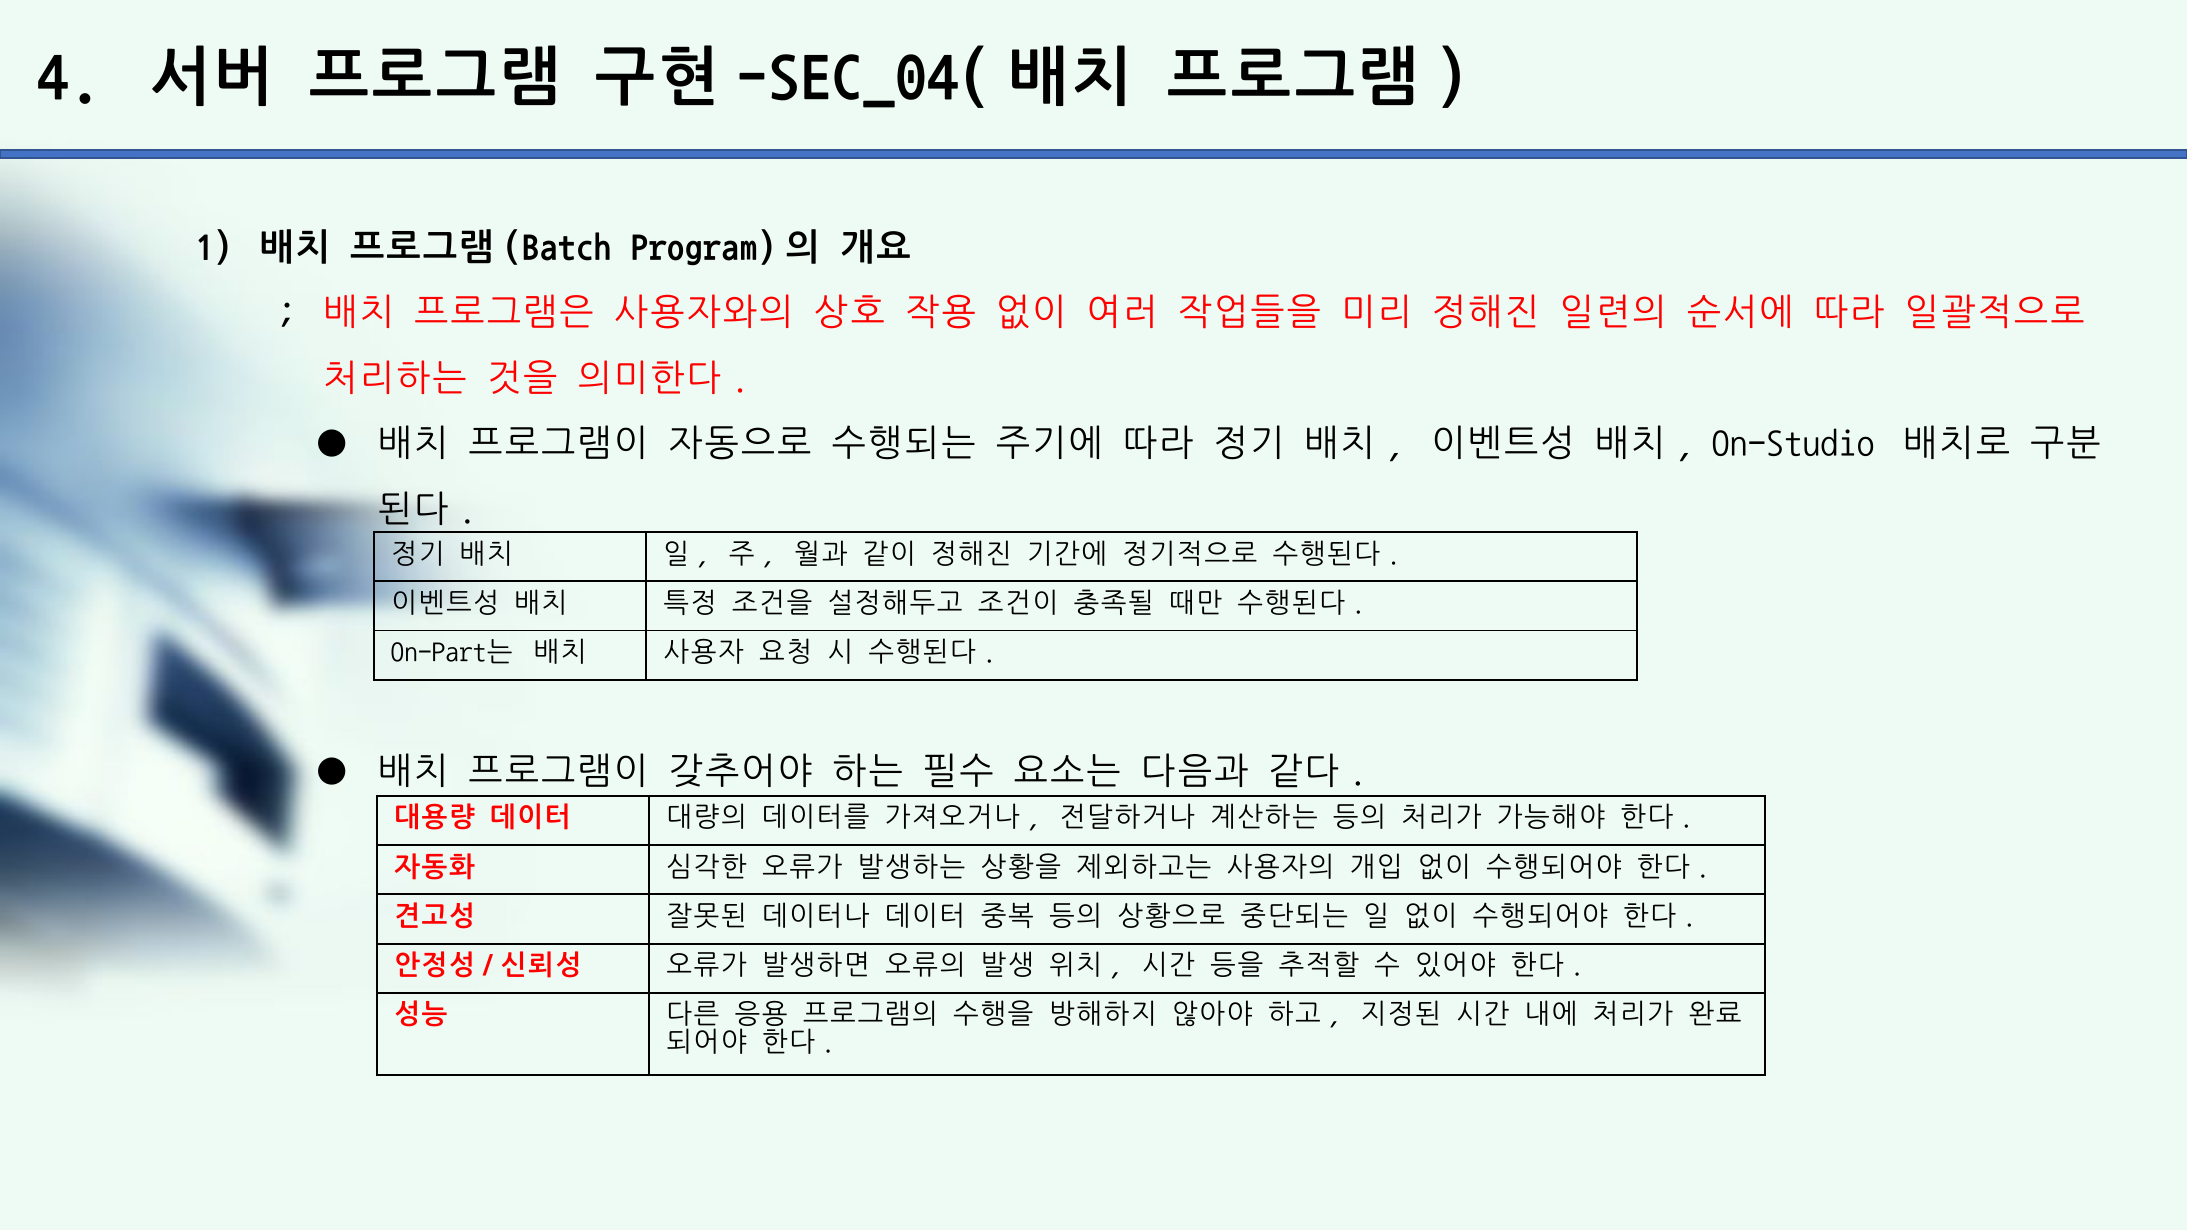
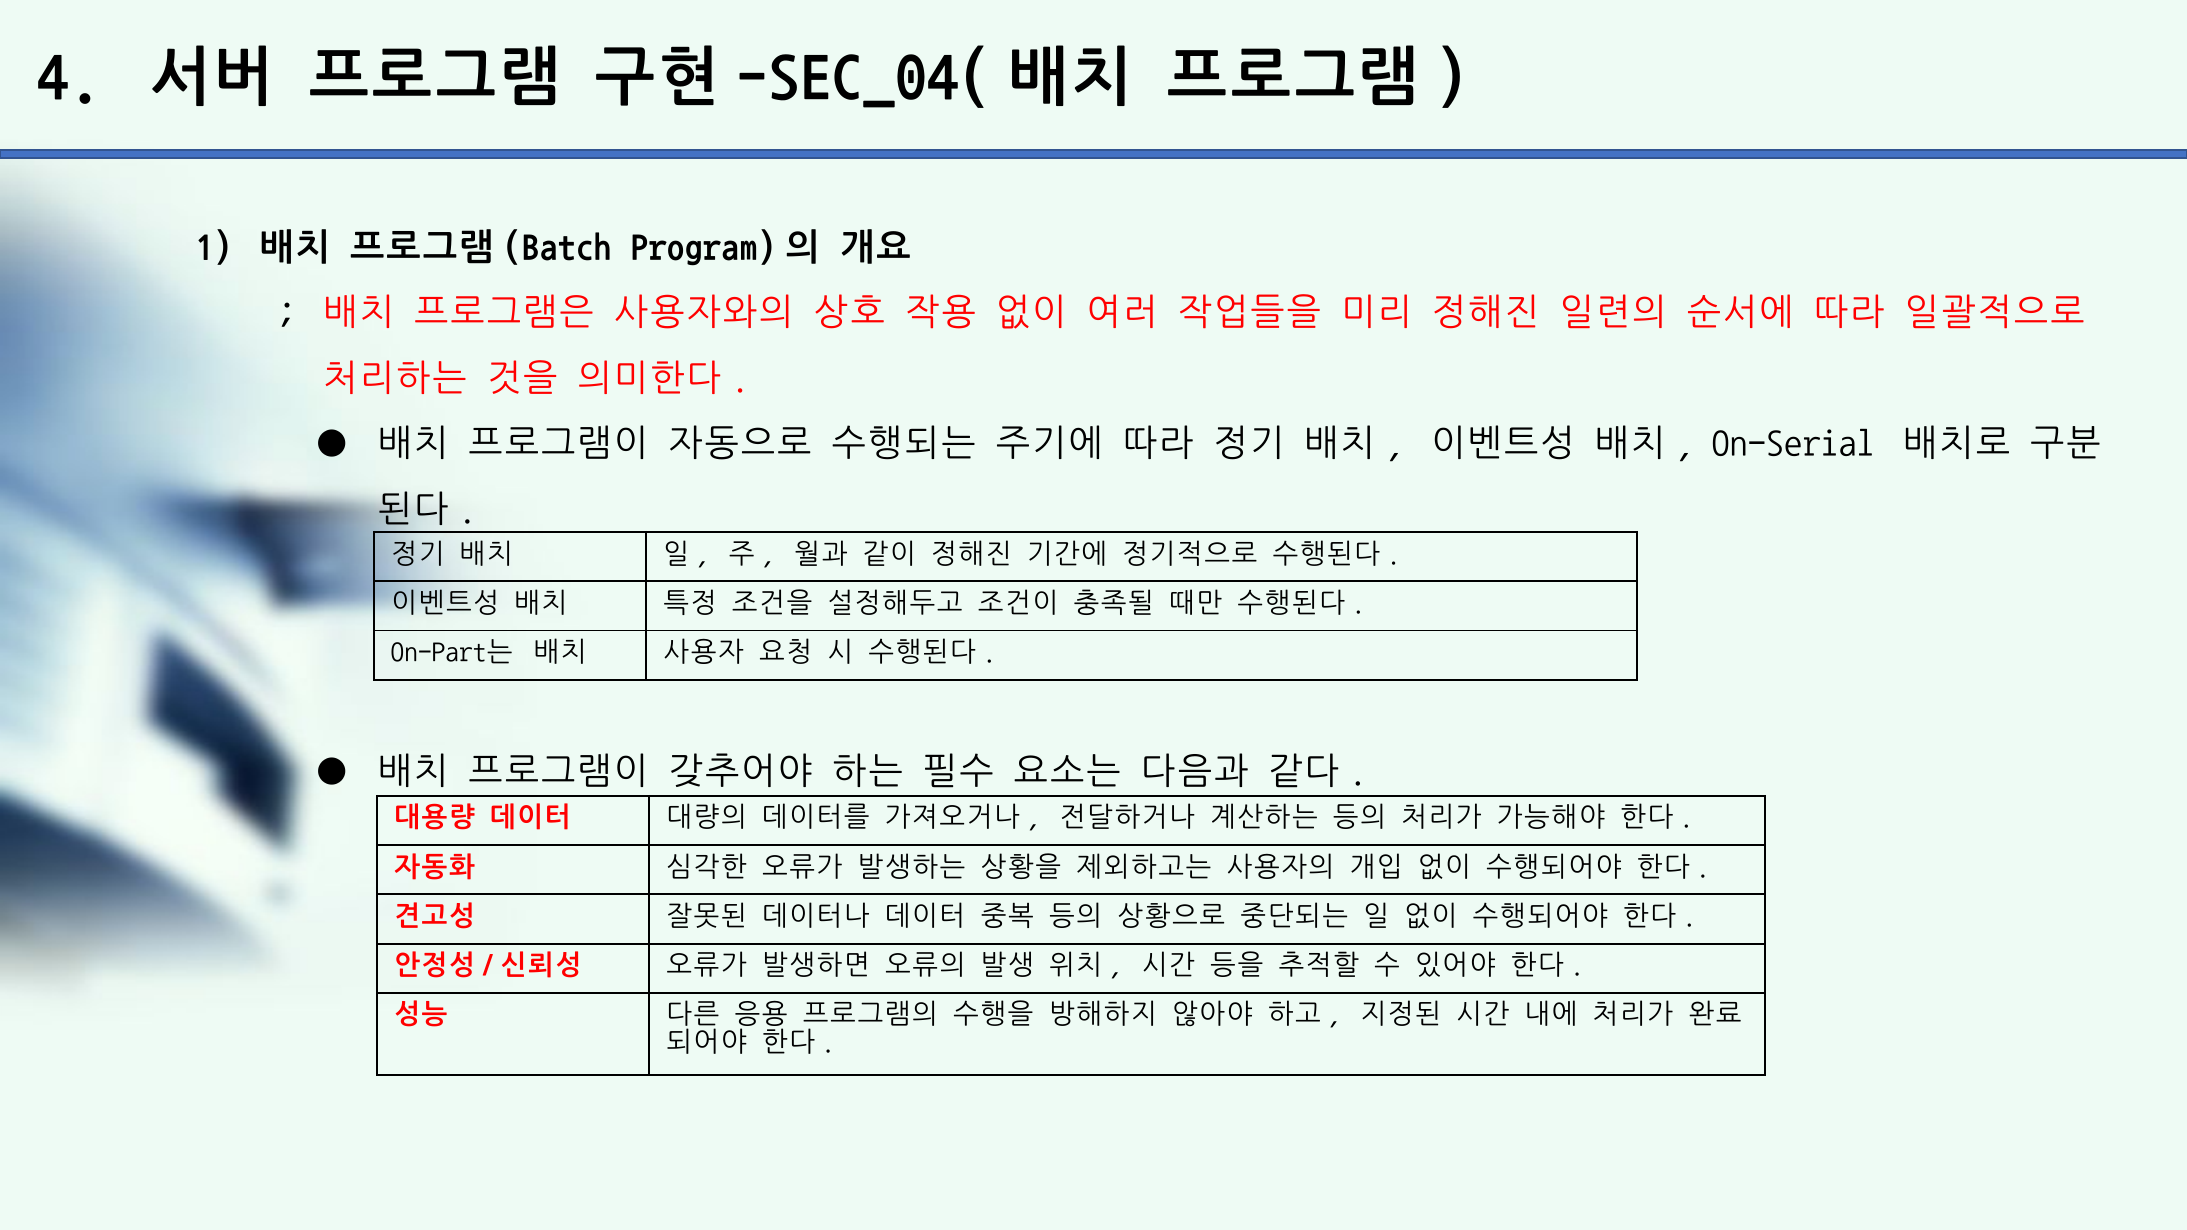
On-Studio: On-Studio -> On-Serial
